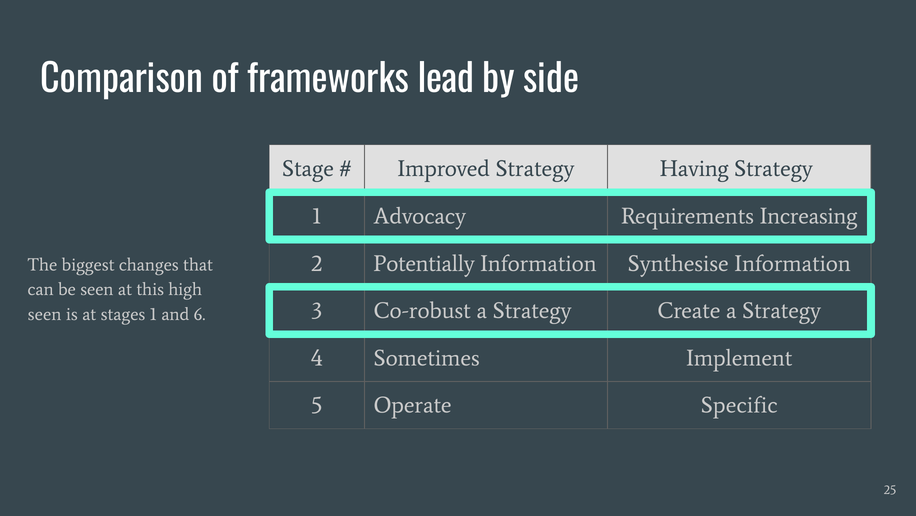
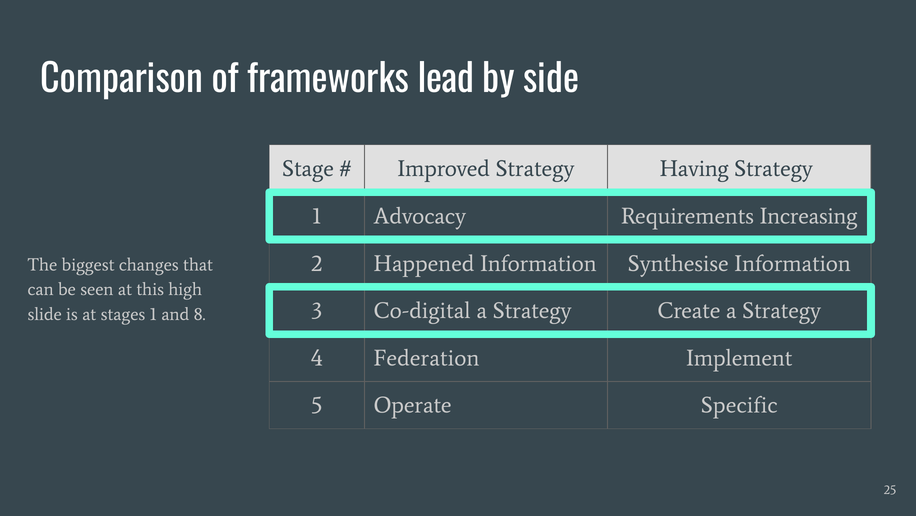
Potentially: Potentially -> Happened
Co-robust: Co-robust -> Co-digital
seen at (45, 314): seen -> slide
6: 6 -> 8
Sometimes: Sometimes -> Federation
